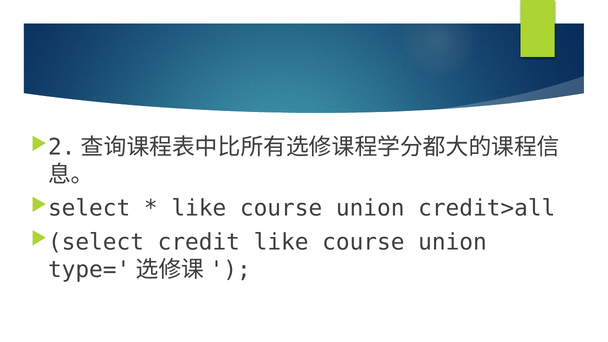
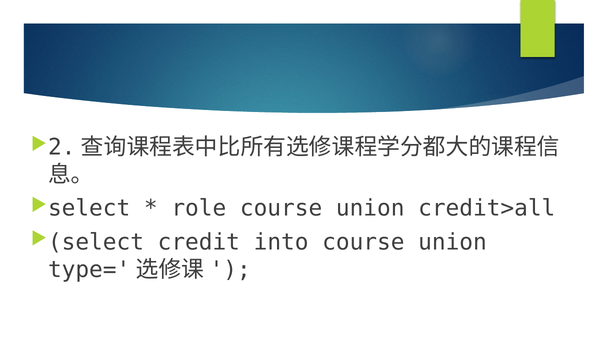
like at (199, 208): like -> role
credit like: like -> into
